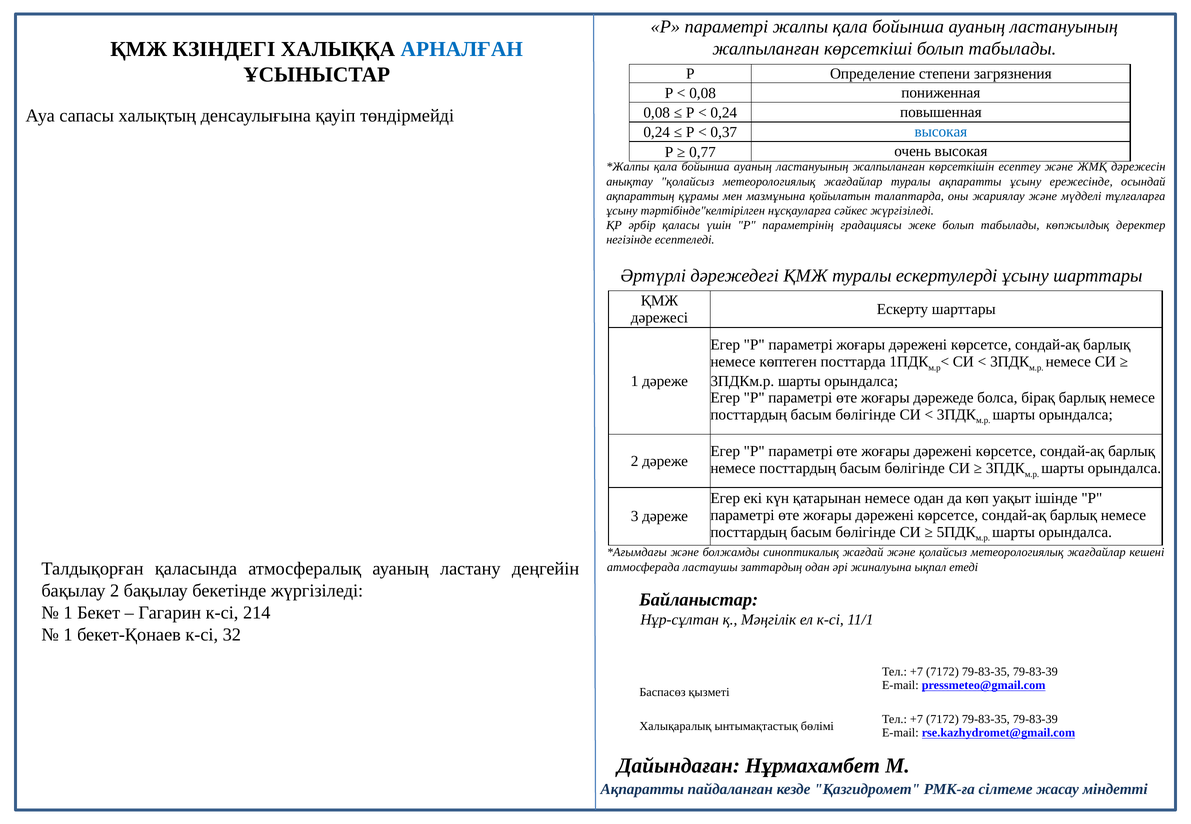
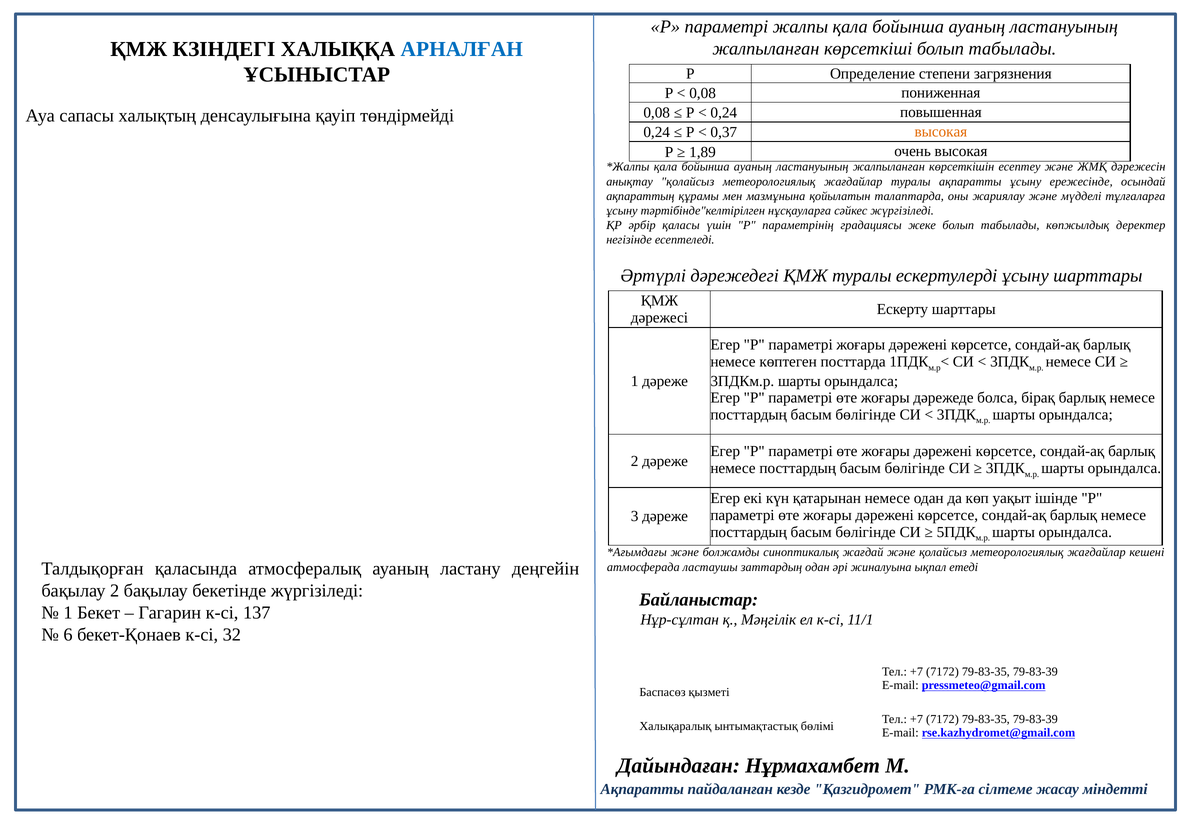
высокая at (941, 132) colour: blue -> orange
0,77: 0,77 -> 1,89
214: 214 -> 137
1 at (68, 635): 1 -> 6
